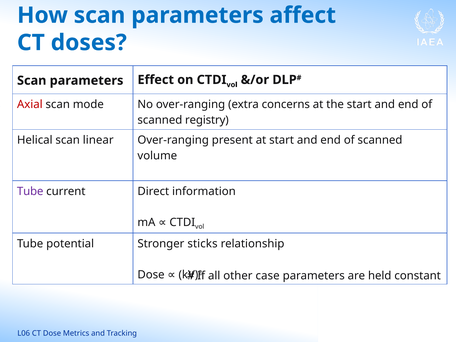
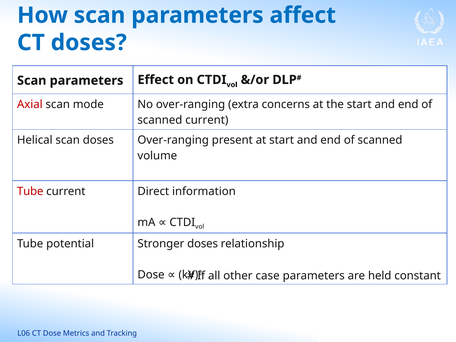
scanned registry: registry -> current
scan linear: linear -> doses
Tube at (30, 191) colour: purple -> red
Stronger sticks: sticks -> doses
